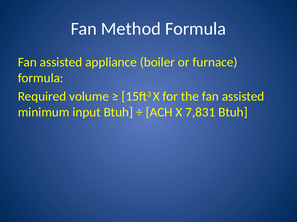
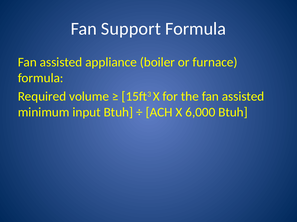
Method: Method -> Support
7,831: 7,831 -> 6,000
